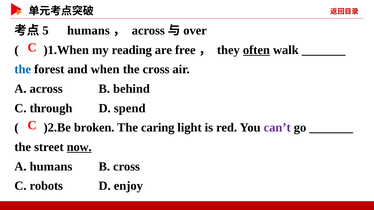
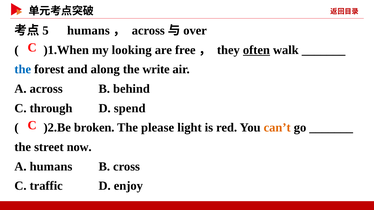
reading: reading -> looking
when: when -> along
the cross: cross -> write
caring: caring -> please
can’t colour: purple -> orange
now underline: present -> none
robots: robots -> traffic
